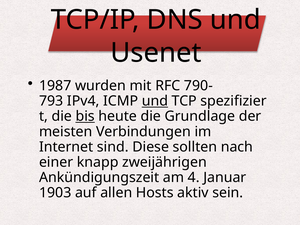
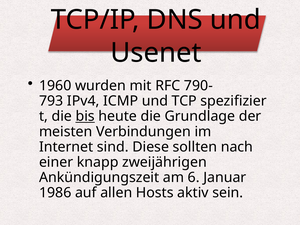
1987: 1987 -> 1960
und at (155, 101) underline: present -> none
4: 4 -> 6
1903: 1903 -> 1986
